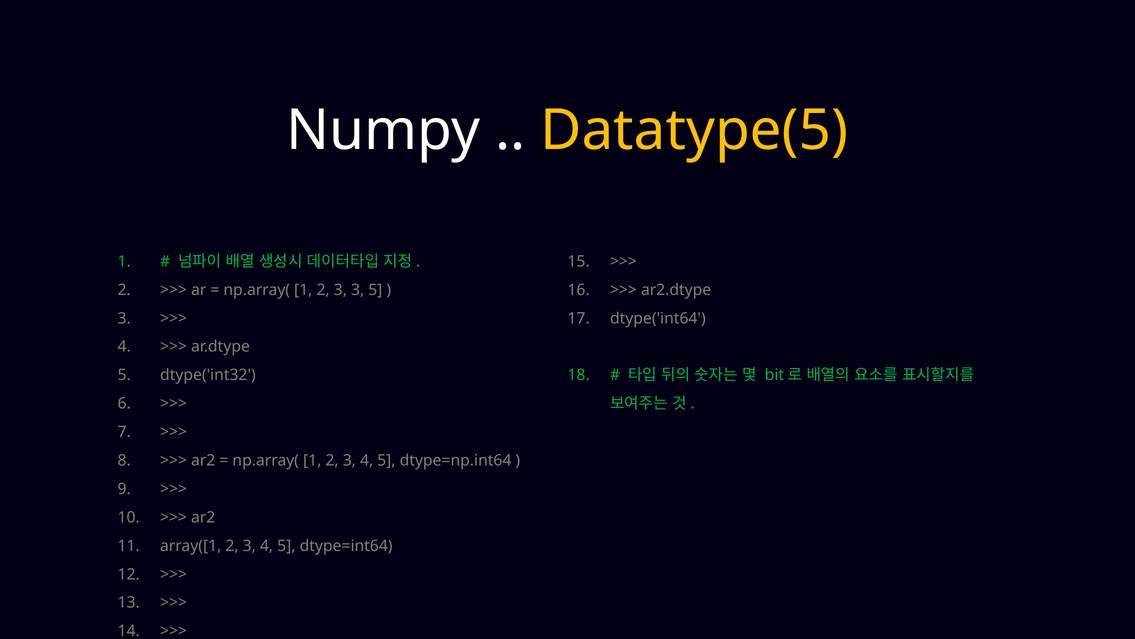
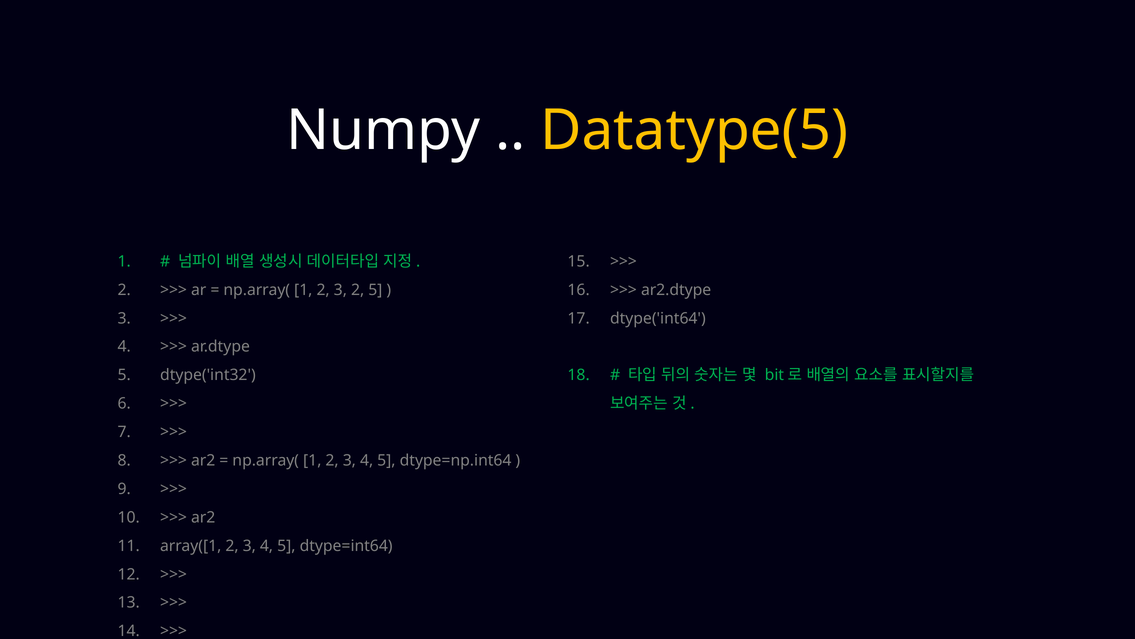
3 3: 3 -> 2
